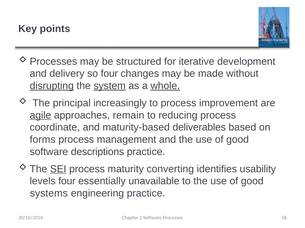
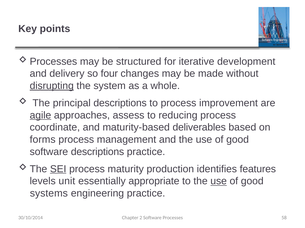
system underline: present -> none
whole underline: present -> none
principal increasingly: increasingly -> descriptions
remain: remain -> assess
converting: converting -> production
usability: usability -> features
levels four: four -> unit
unavailable: unavailable -> appropriate
use at (219, 182) underline: none -> present
